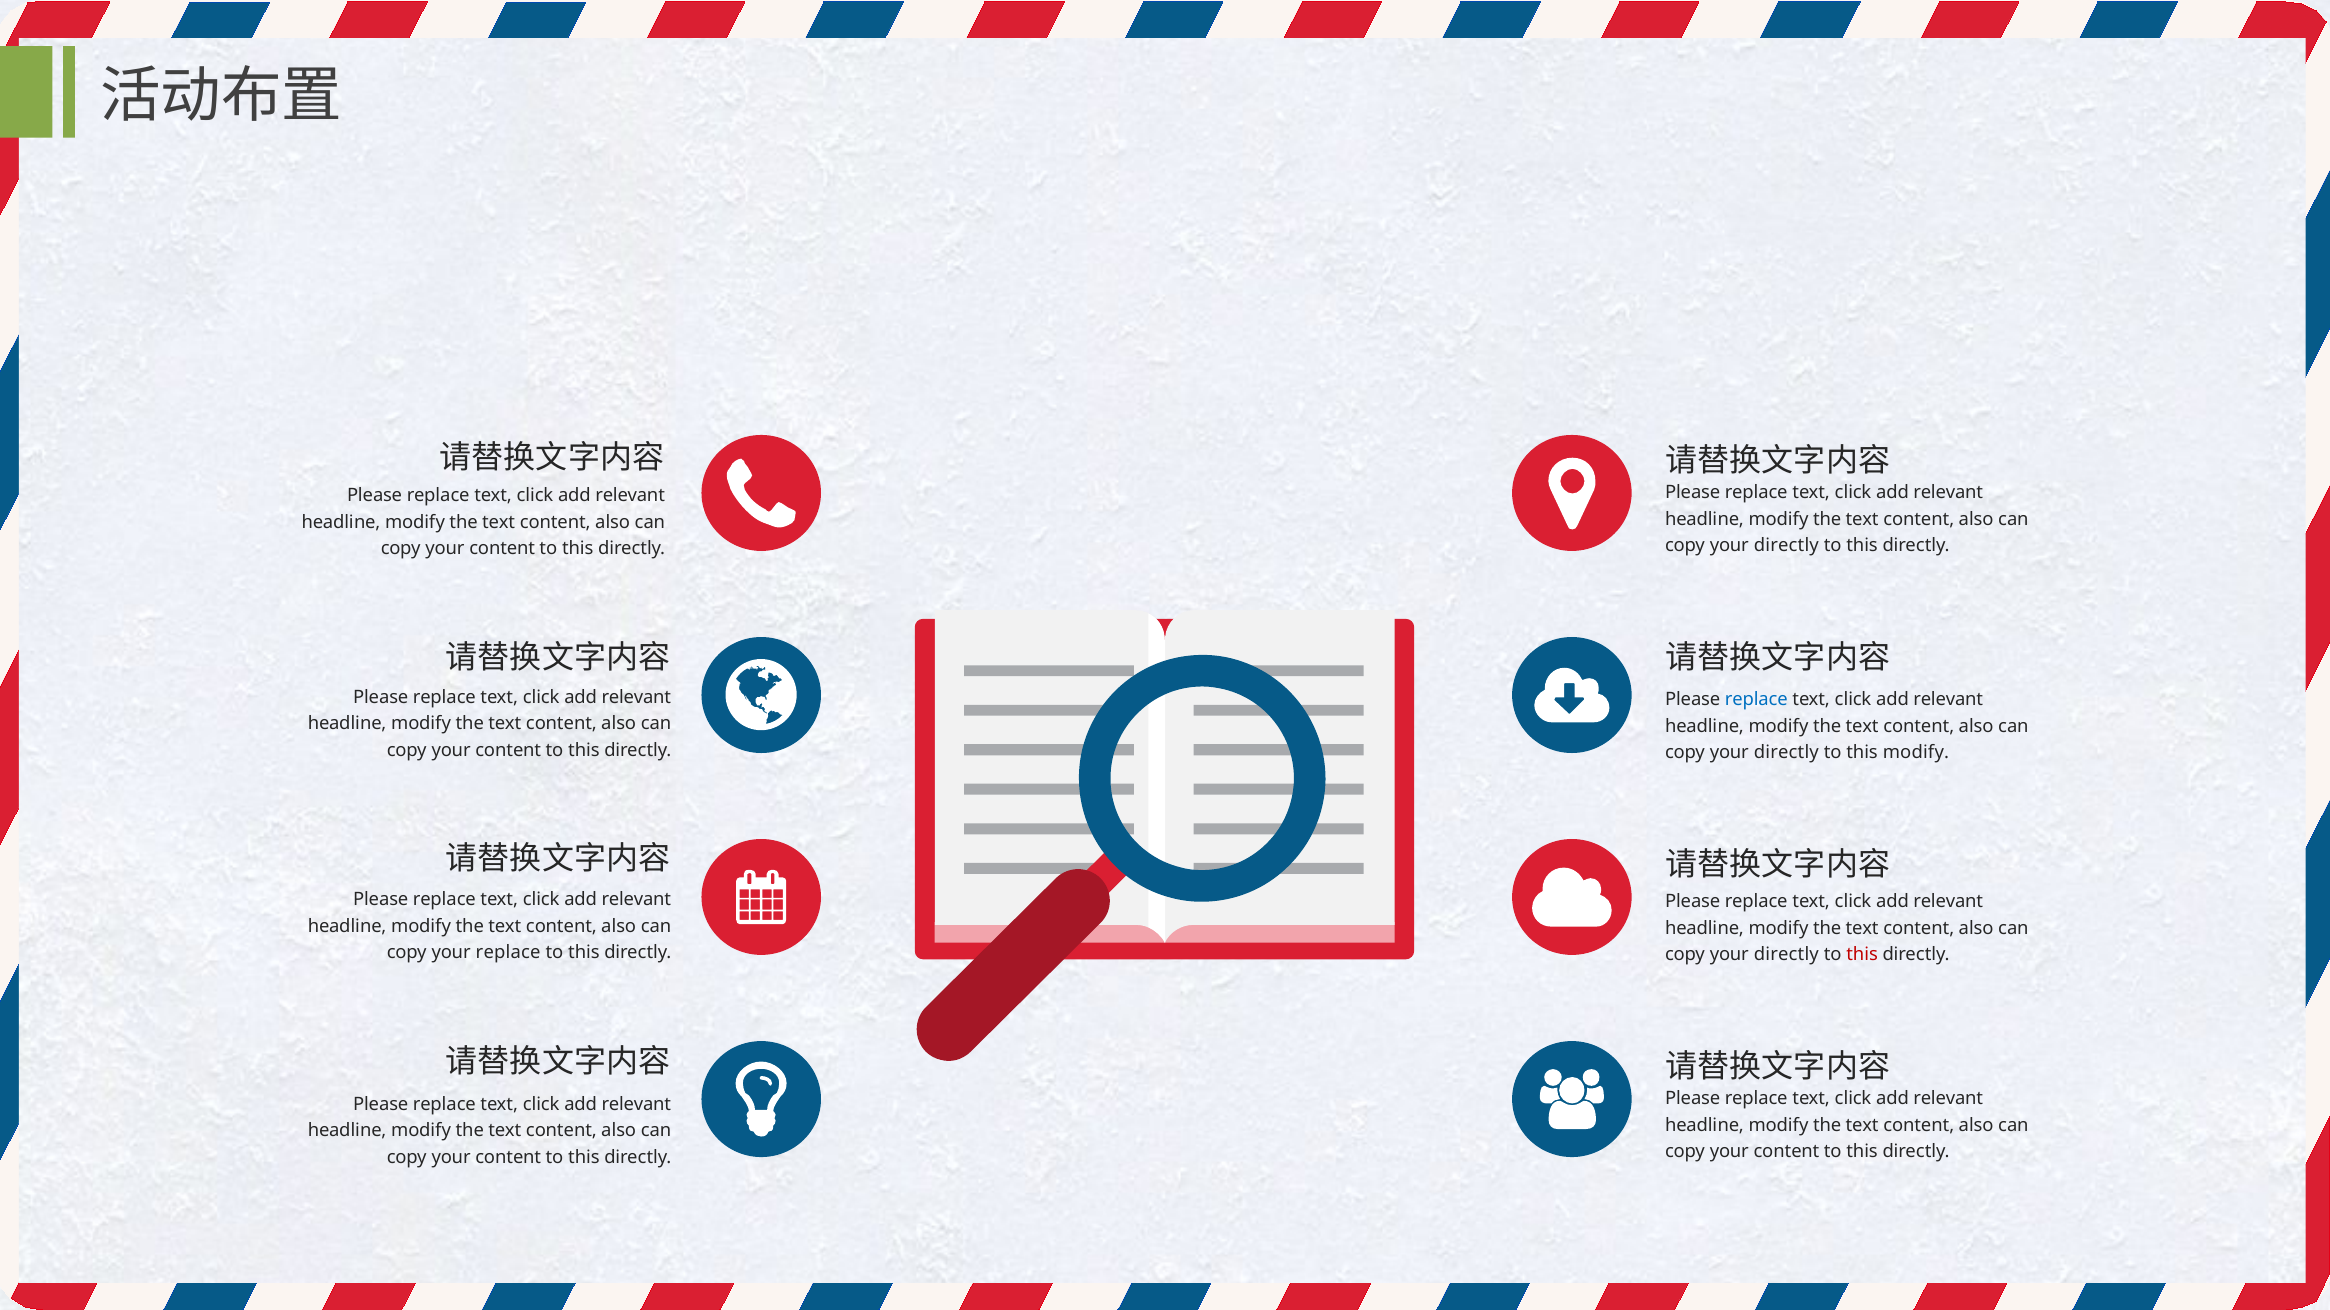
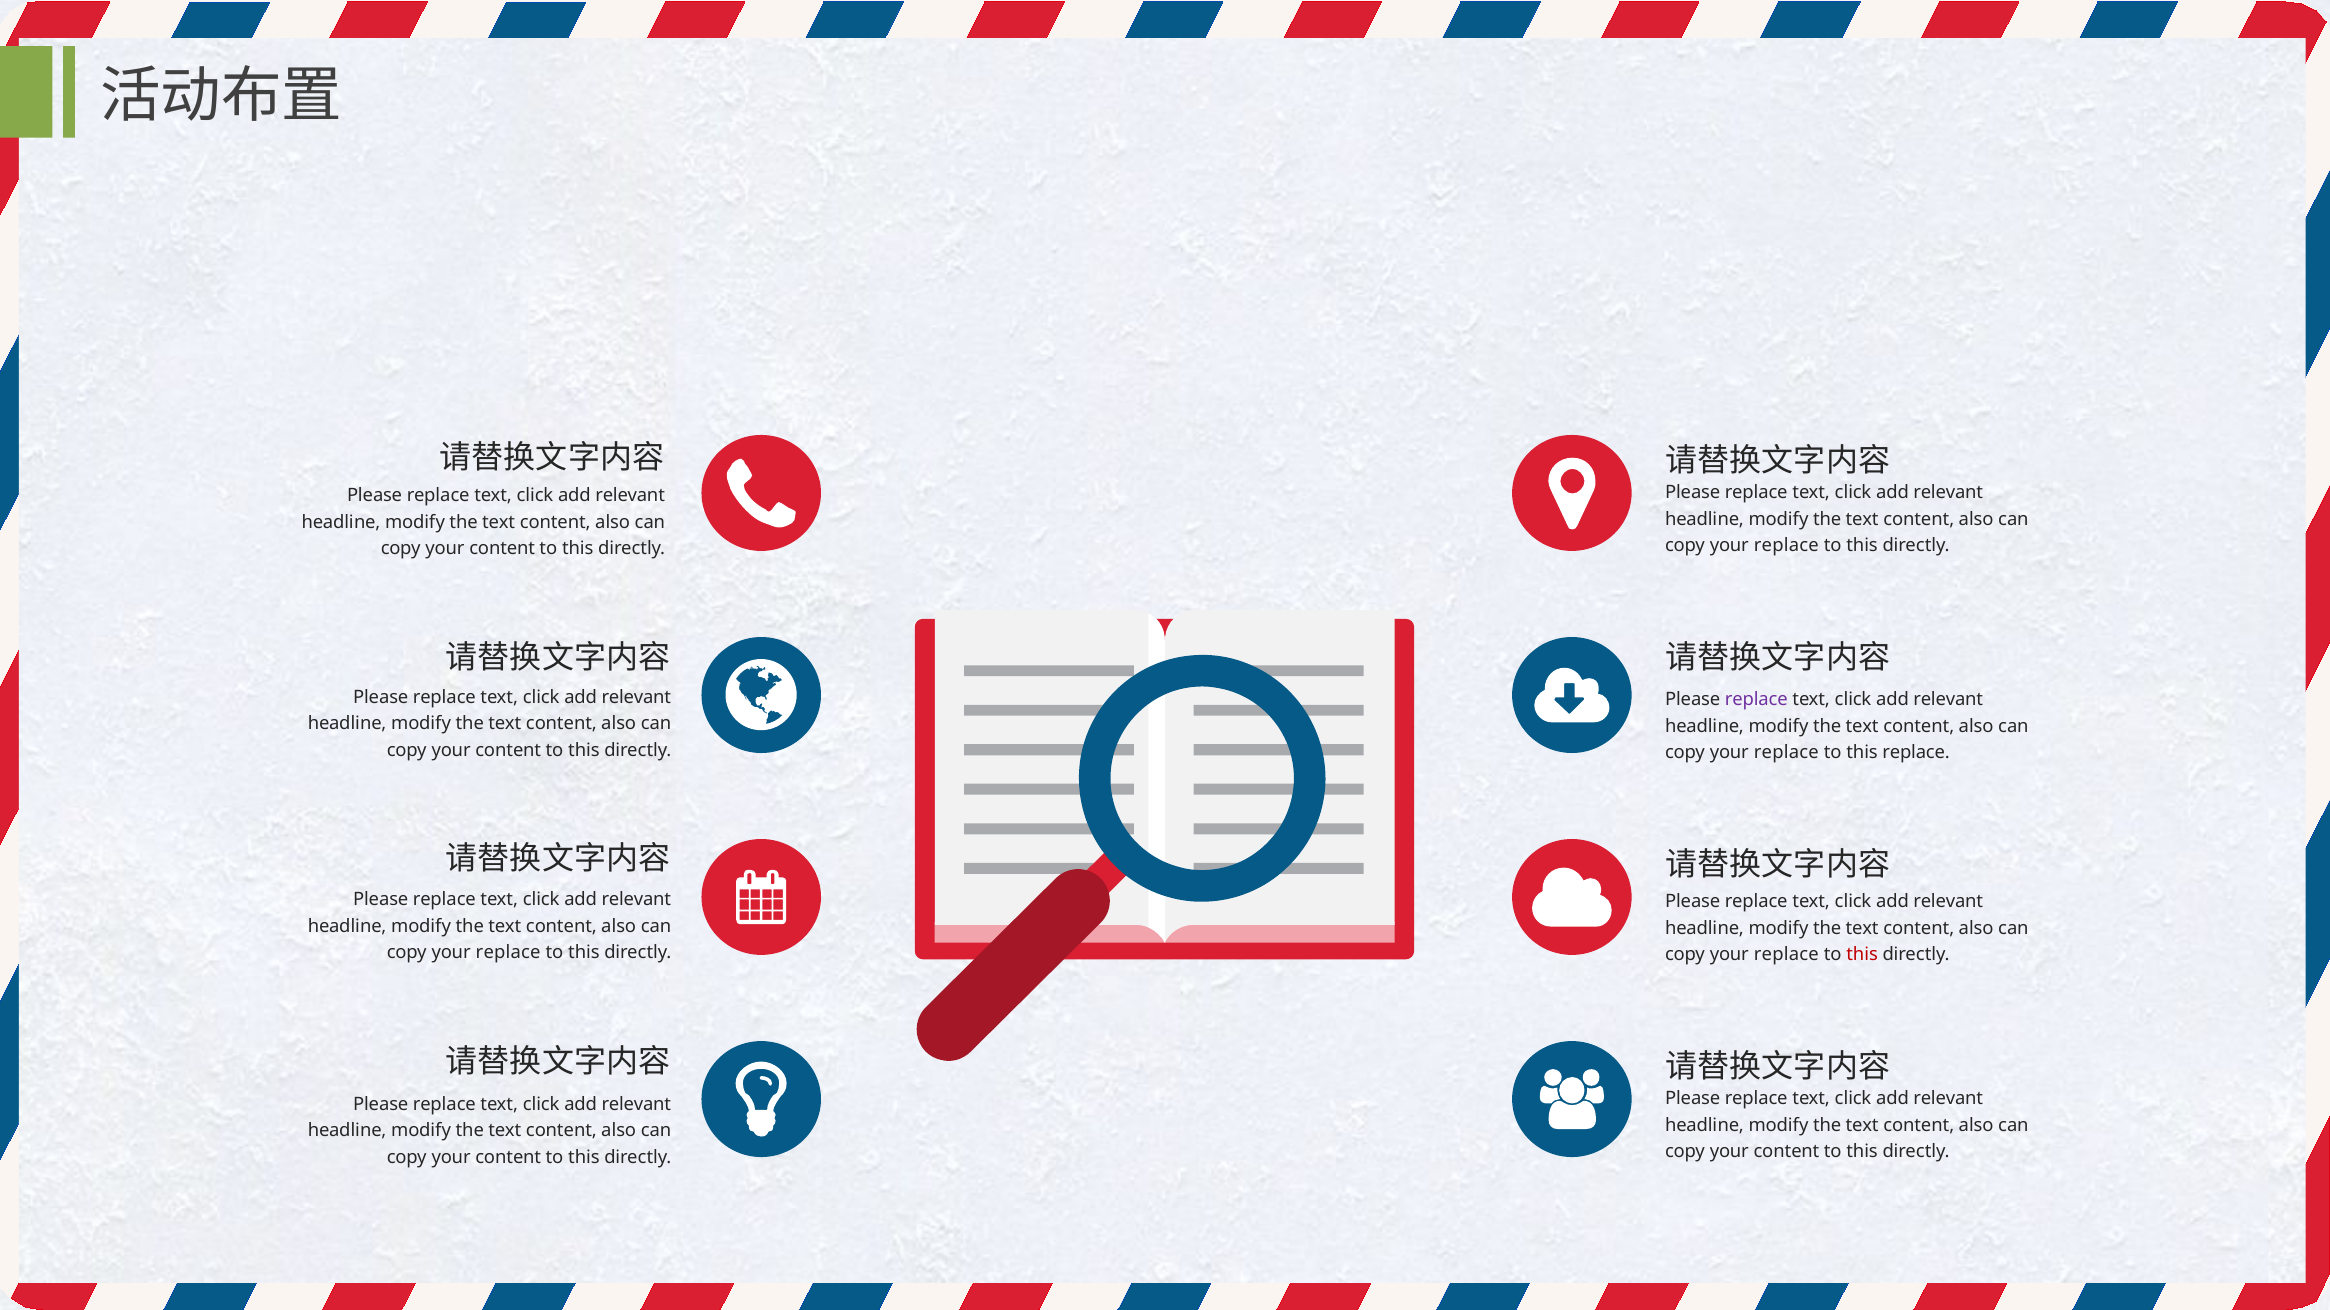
directly at (1786, 546): directly -> replace
replace at (1756, 700) colour: blue -> purple
directly at (1786, 753): directly -> replace
this modify: modify -> replace
directly at (1786, 955): directly -> replace
